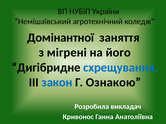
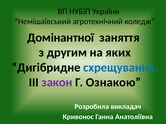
мігрені: мігрені -> другим
його: його -> яких
закон colour: blue -> purple
